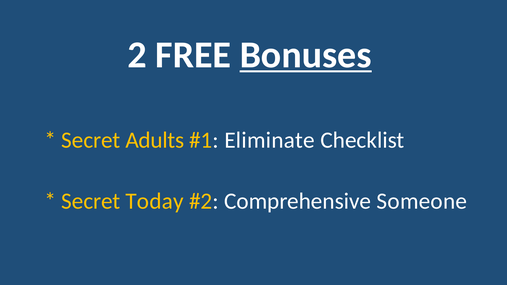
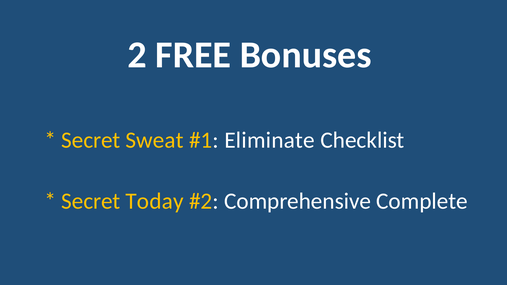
Bonuses underline: present -> none
Adults: Adults -> Sweat
Someone: Someone -> Complete
